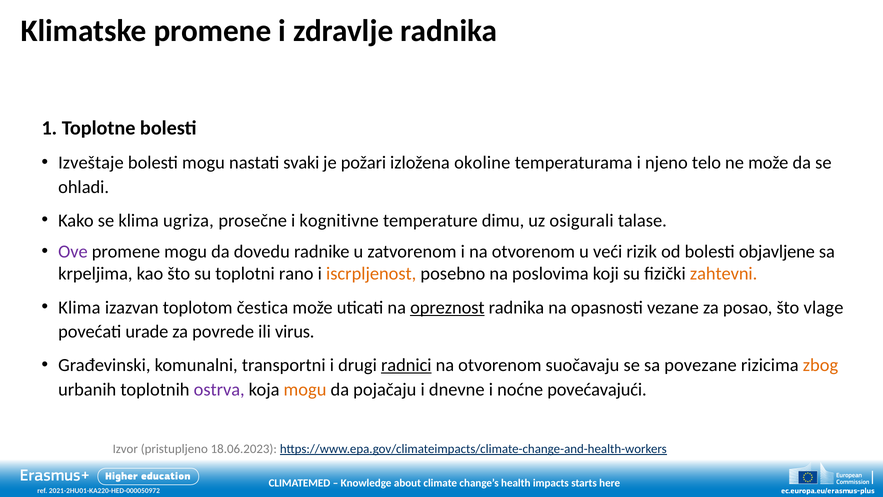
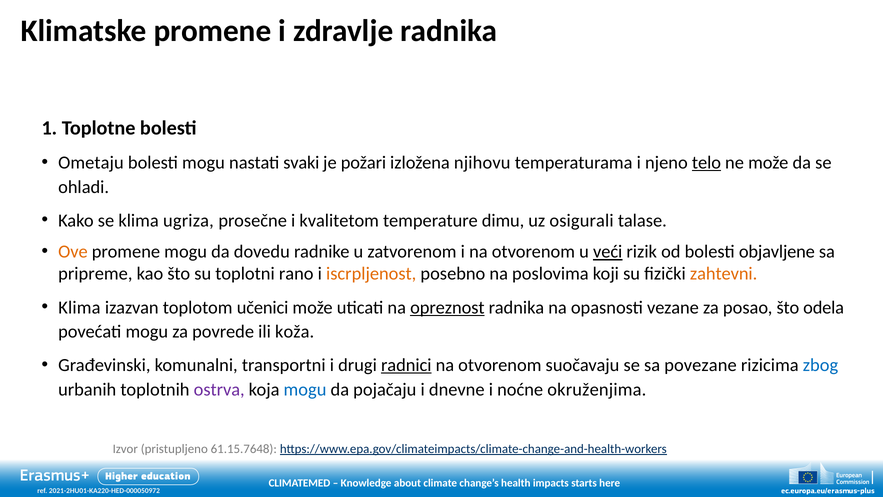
Izveštaje: Izveštaje -> Ometaju
okoline: okoline -> njihovu
telo underline: none -> present
kognitivne: kognitivne -> kvalitetom
Ove colour: purple -> orange
veći underline: none -> present
krpeljima: krpeljima -> pripreme
čestica: čestica -> učenici
vlage: vlage -> odela
povećati urade: urade -> mogu
virus: virus -> koža
zbog colour: orange -> blue
mogu at (305, 389) colour: orange -> blue
povećavajući: povećavajući -> okruženjima
18.06.2023: 18.06.2023 -> 61.15.7648
